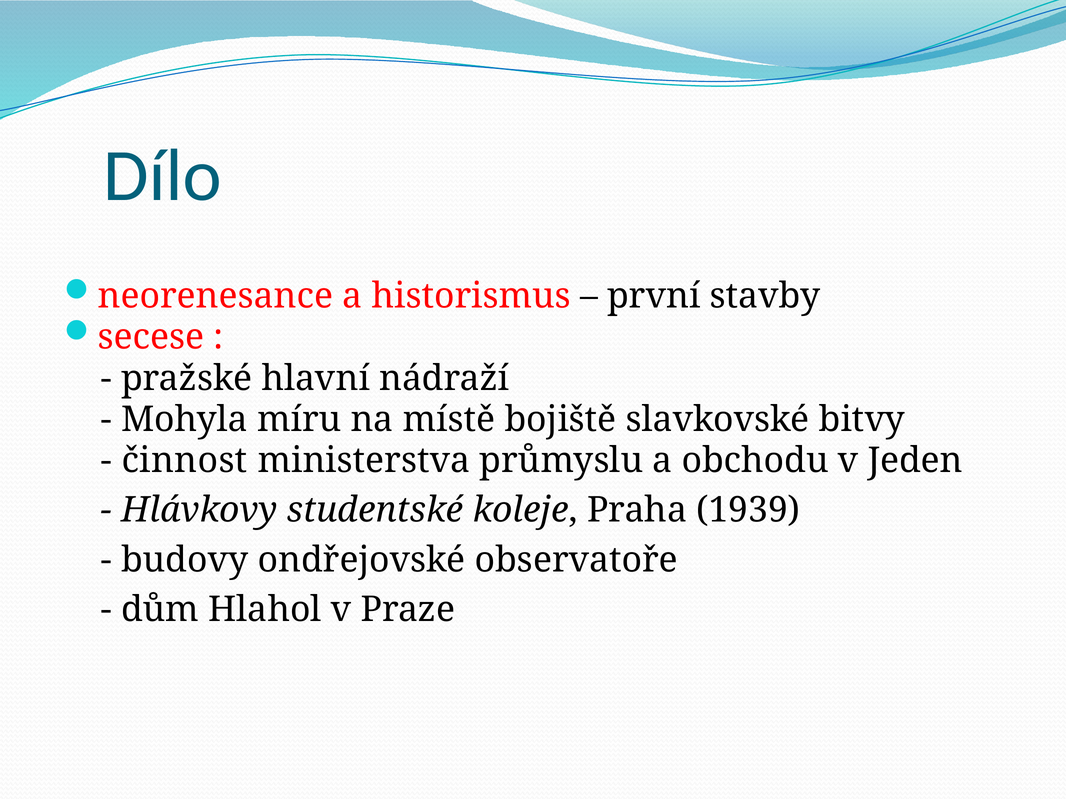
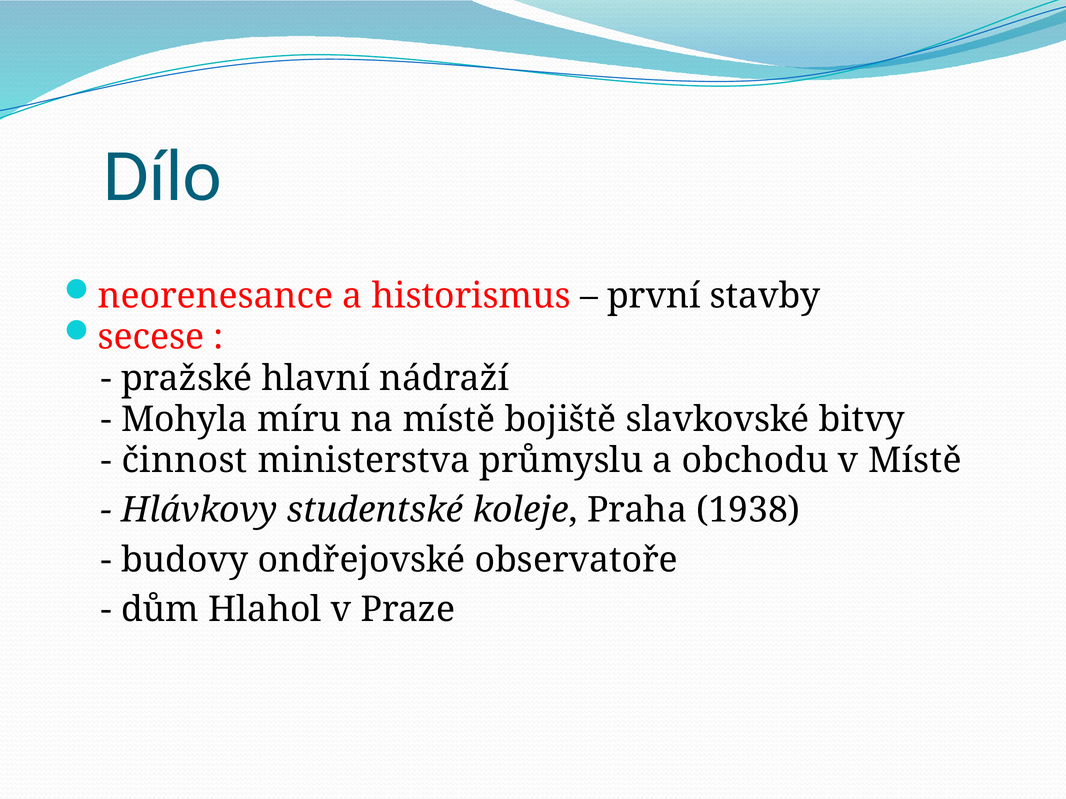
v Jeden: Jeden -> Místě
1939: 1939 -> 1938
